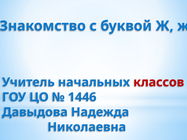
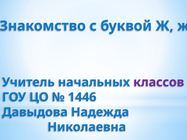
классов colour: red -> purple
